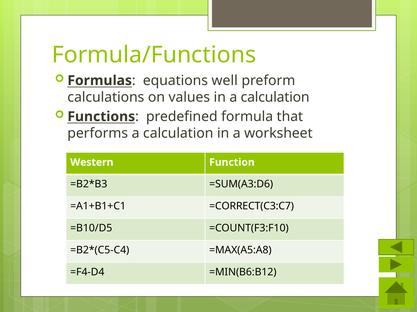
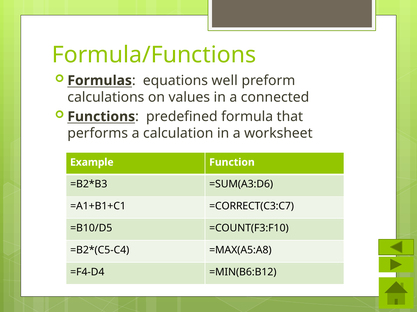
in a calculation: calculation -> connected
Western: Western -> Example
